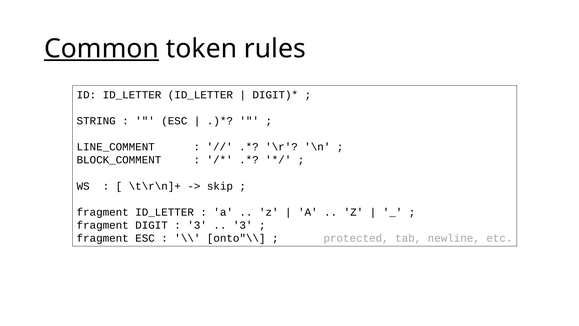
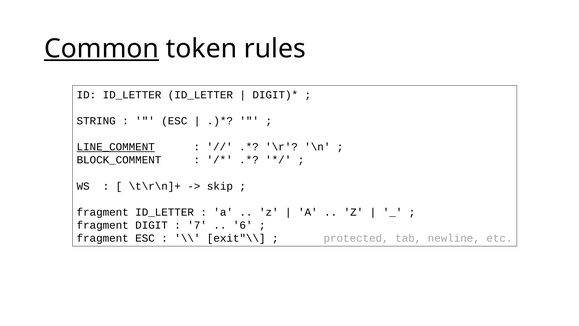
LINE_COMMENT underline: none -> present
3 at (197, 225): 3 -> 7
3 at (243, 225): 3 -> 6
onto"\\: onto"\\ -> exit"\\
